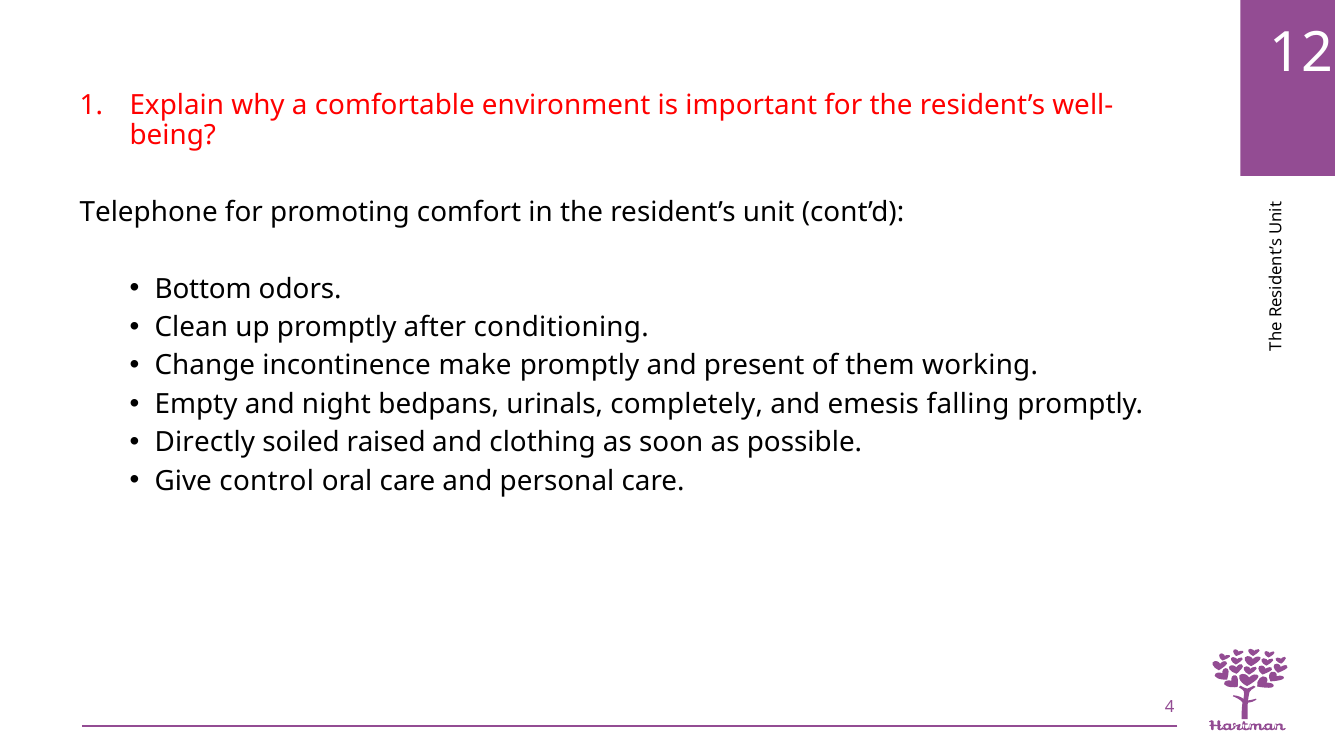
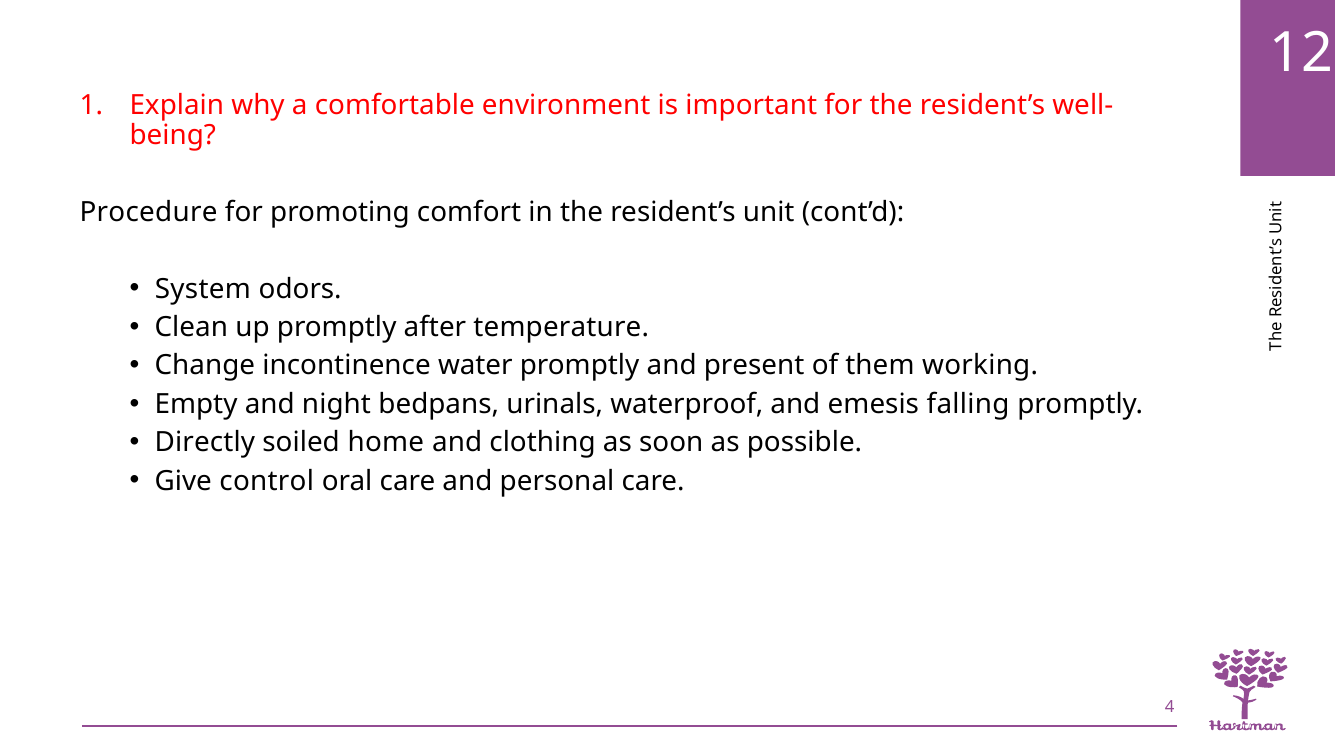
Telephone: Telephone -> Procedure
Bottom: Bottom -> System
conditioning: conditioning -> temperature
make: make -> water
completely: completely -> waterproof
raised: raised -> home
